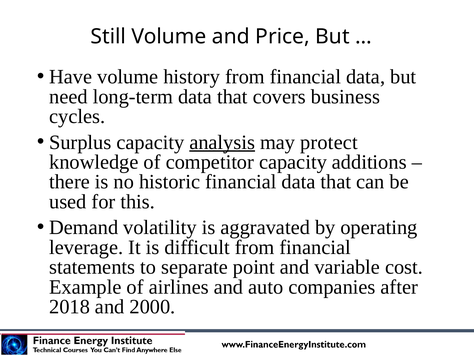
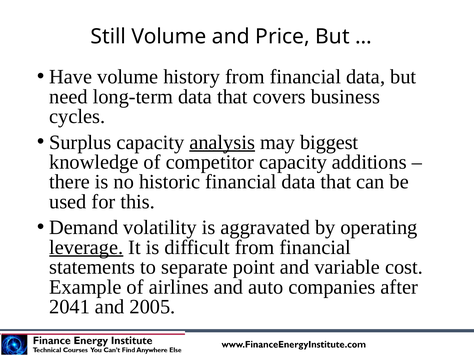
protect: protect -> biggest
leverage underline: none -> present
2018: 2018 -> 2041
2000: 2000 -> 2005
